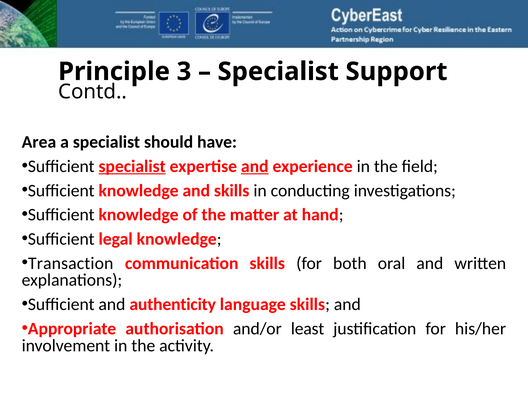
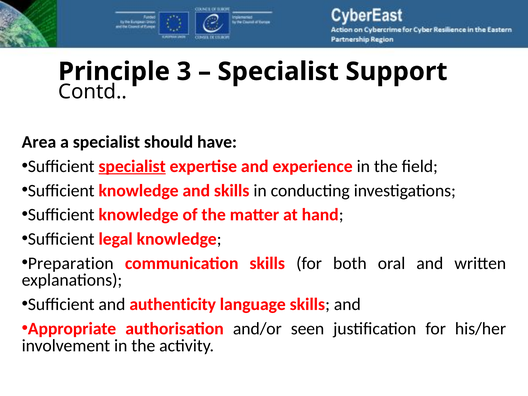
and at (255, 166) underline: present -> none
Transaction: Transaction -> Preparation
least: least -> seen
